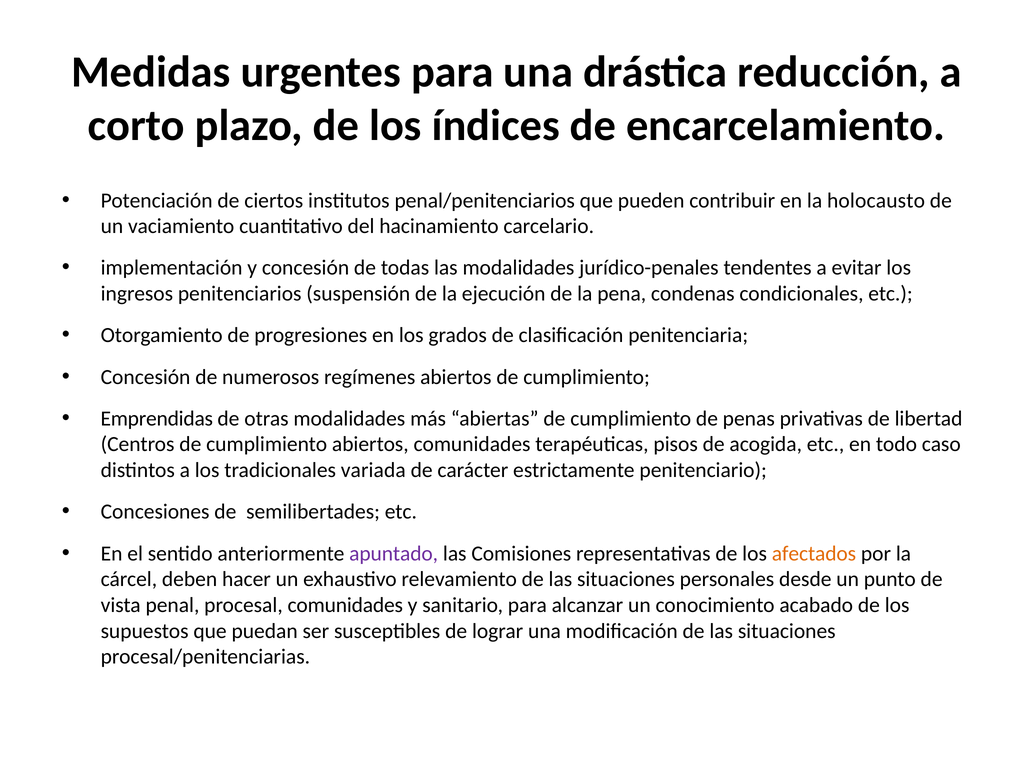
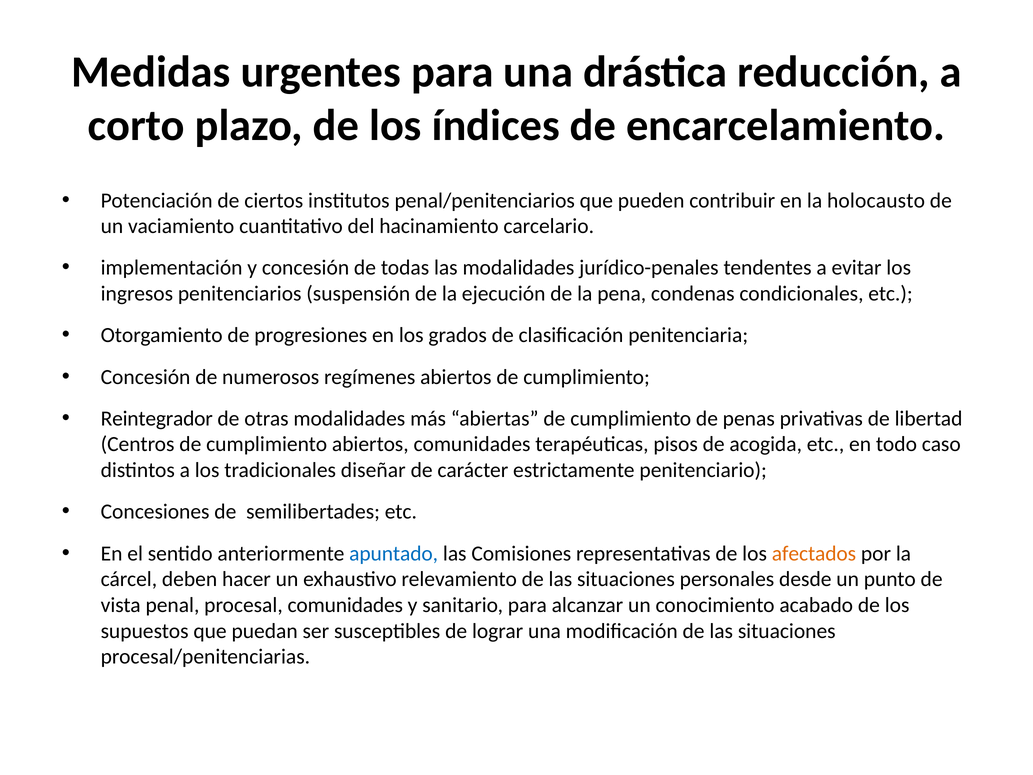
Emprendidas: Emprendidas -> Reintegrador
variada: variada -> diseñar
apuntado colour: purple -> blue
